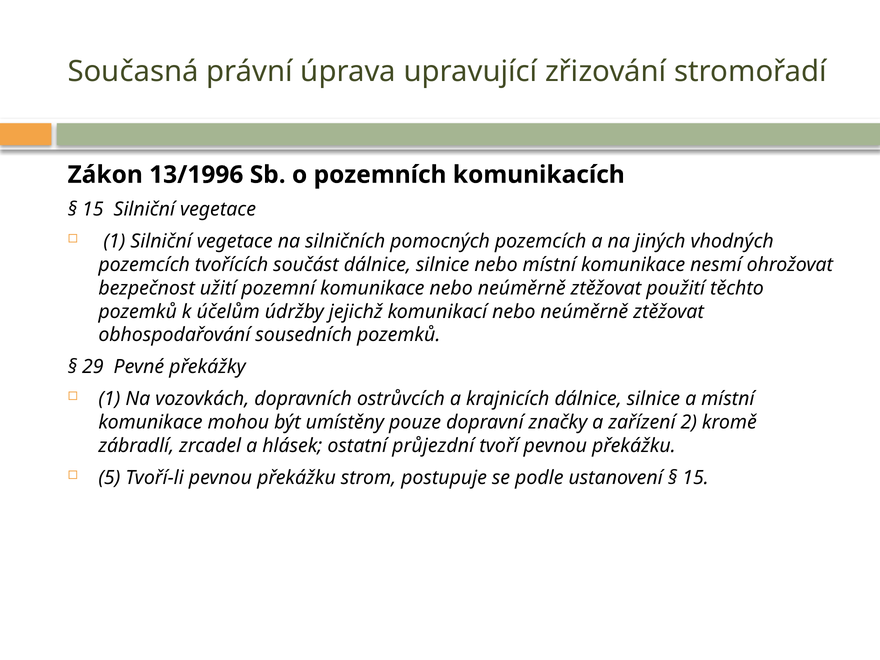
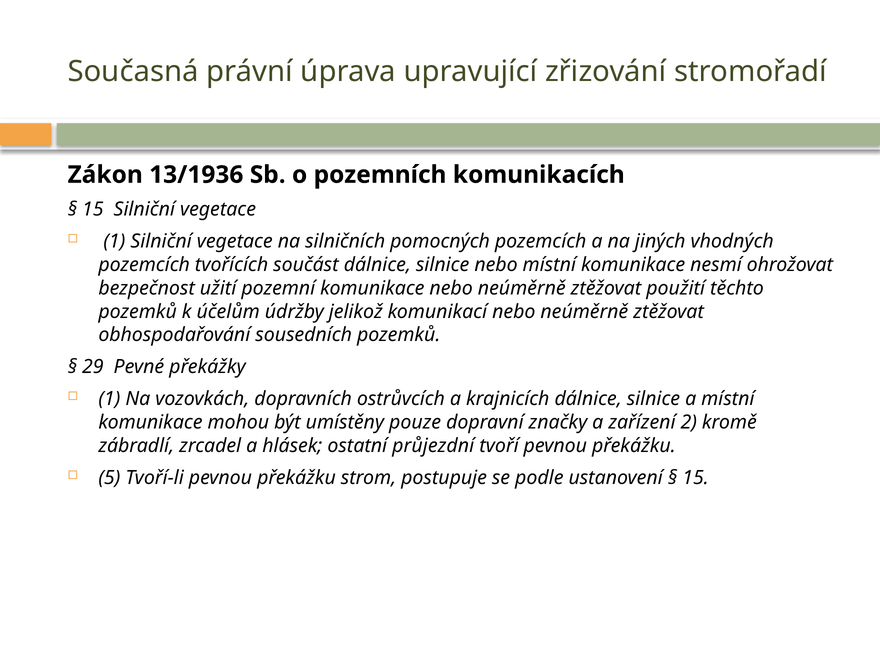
13/1996: 13/1996 -> 13/1936
jejichž: jejichž -> jelikož
